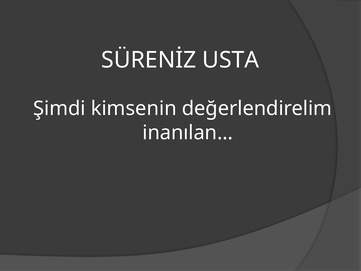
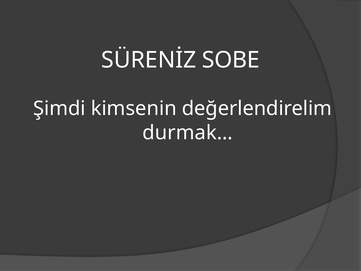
USTA: USTA -> SOBE
inanılan…: inanılan… -> durmak…
